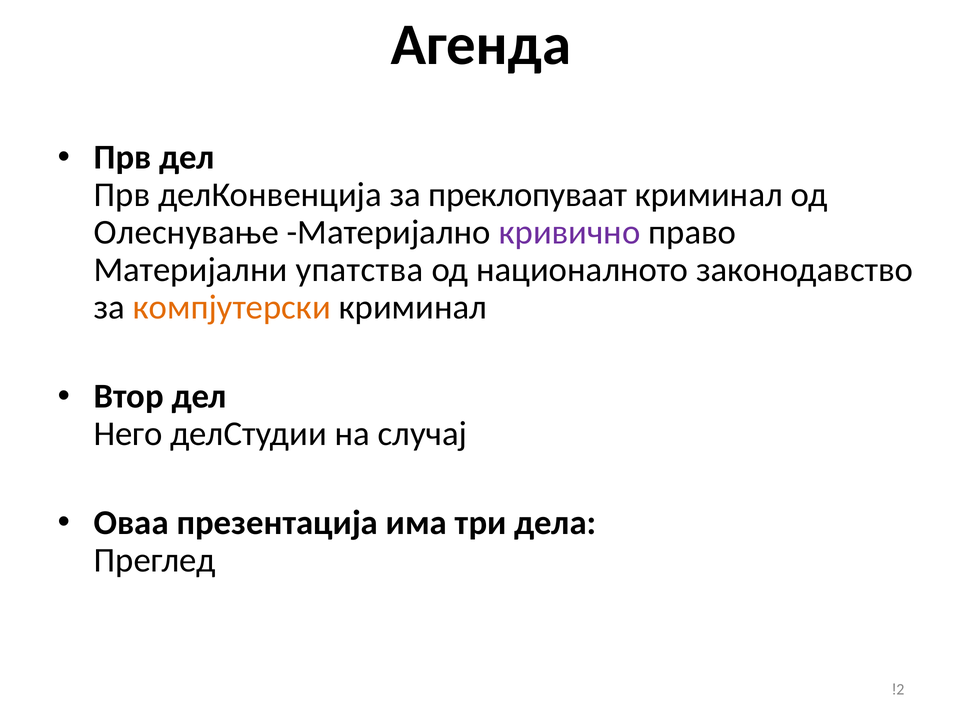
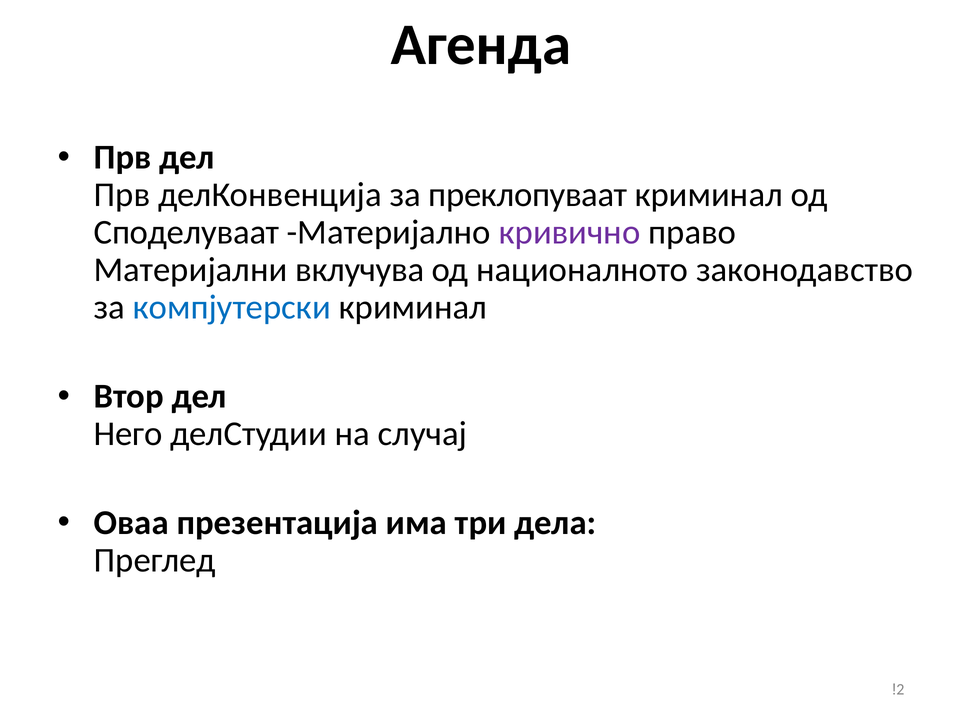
Олеснување: Олеснување -> Споделуваат
упатства: упатства -> вклучува
компјутерски colour: orange -> blue
